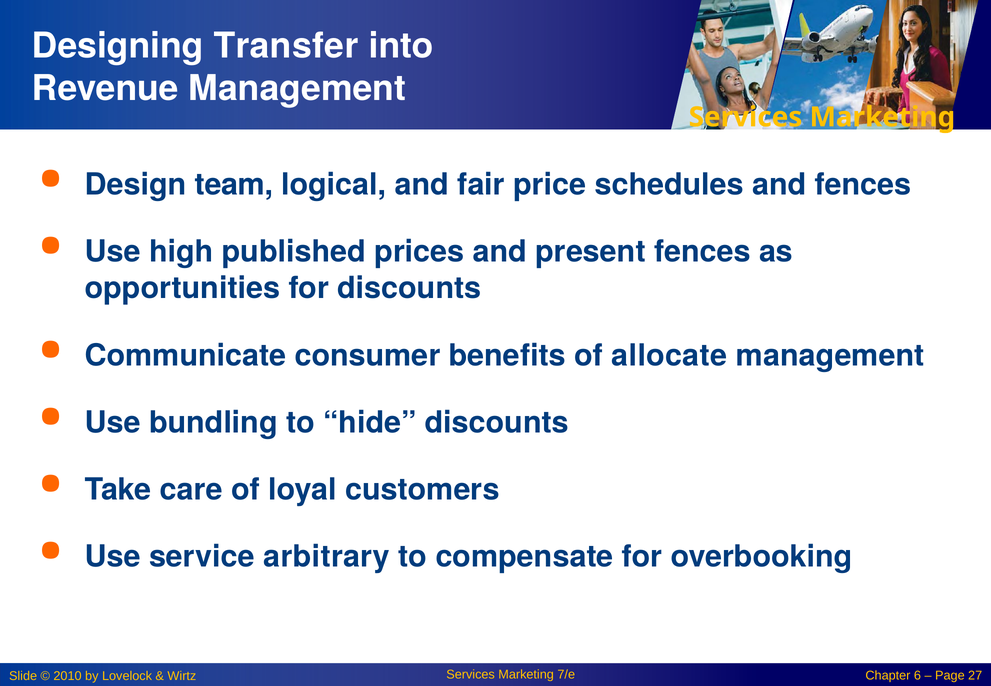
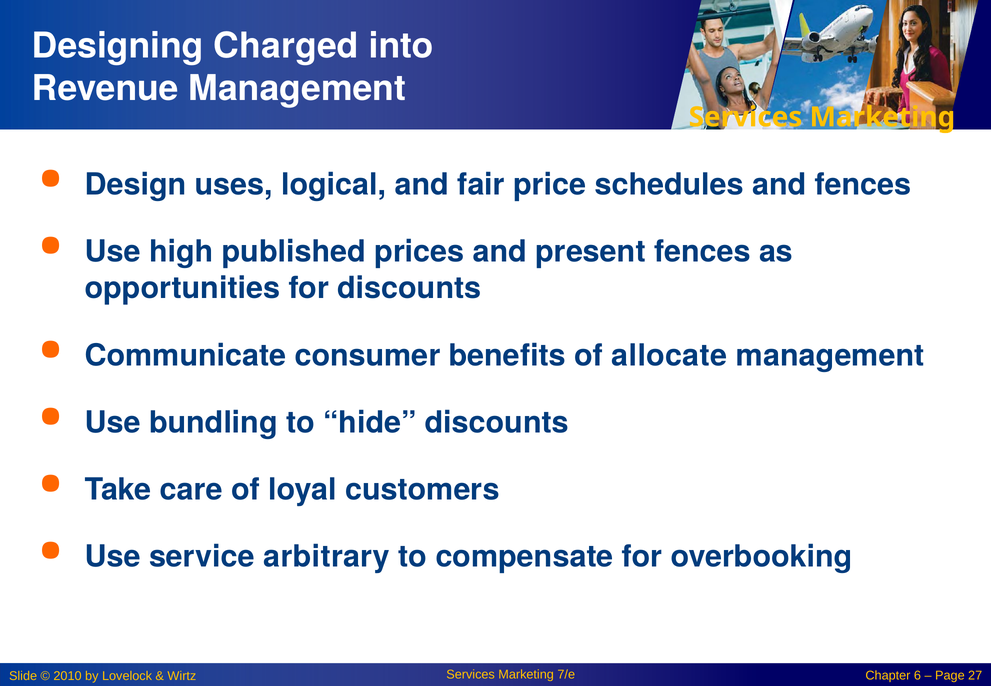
Transfer: Transfer -> Charged
team: team -> uses
